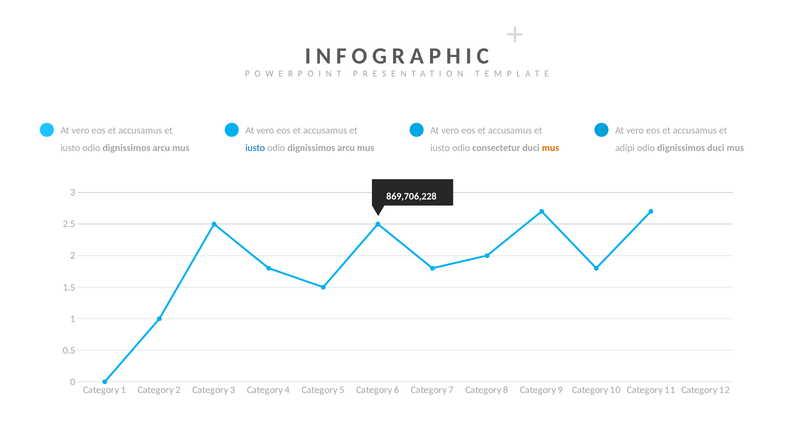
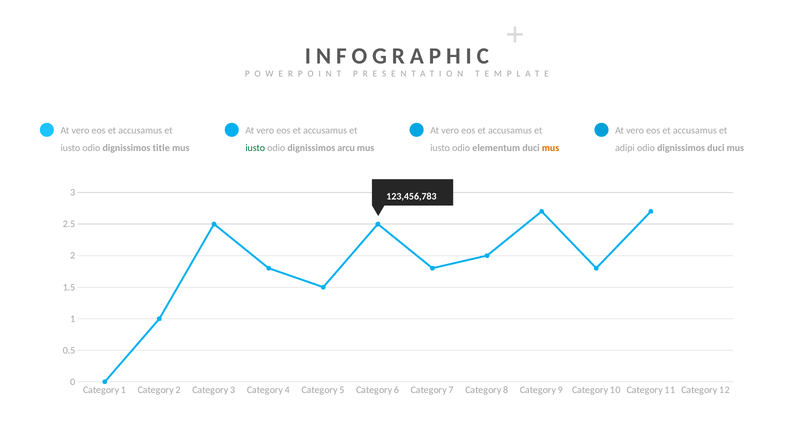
arcu at (161, 148): arcu -> title
iusto at (255, 148) colour: blue -> green
consectetur: consectetur -> elementum
869,706,228: 869,706,228 -> 123,456,783
